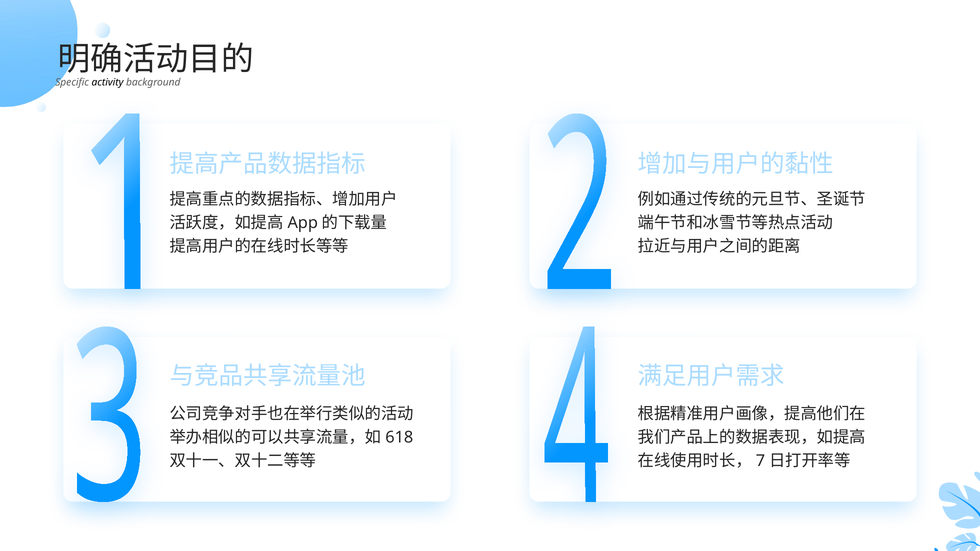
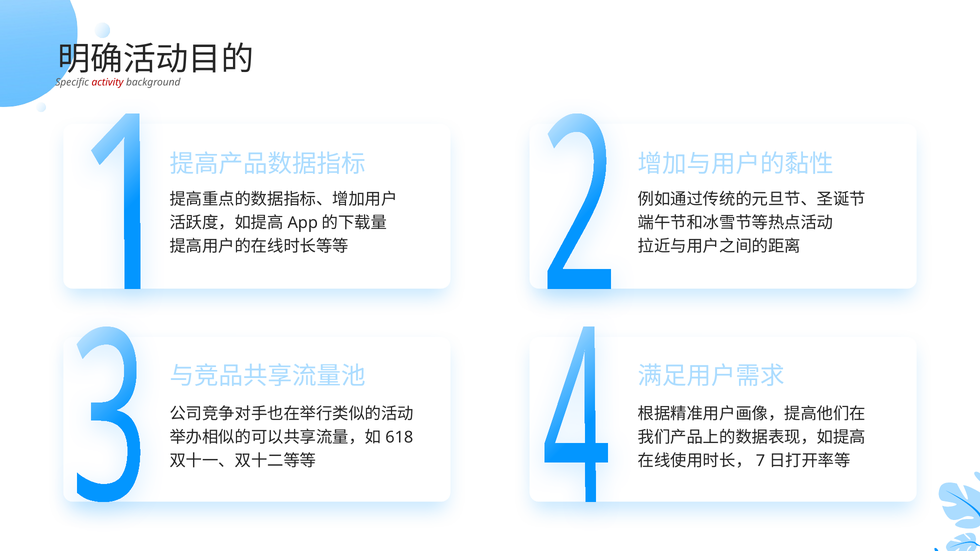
activity colour: black -> red
